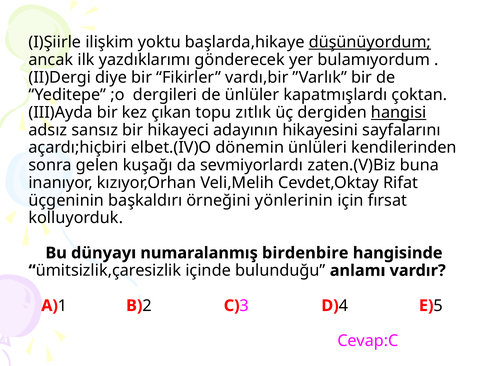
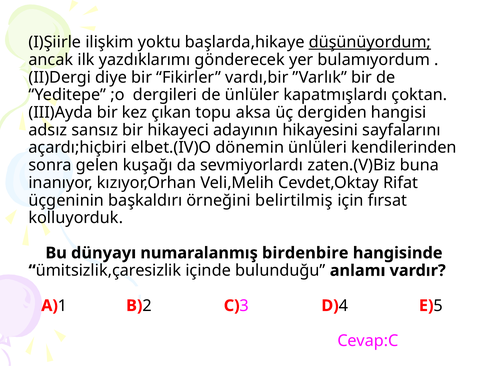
zıtlık: zıtlık -> aksa
hangisi underline: present -> none
yönlerinin: yönlerinin -> belirtilmiş
